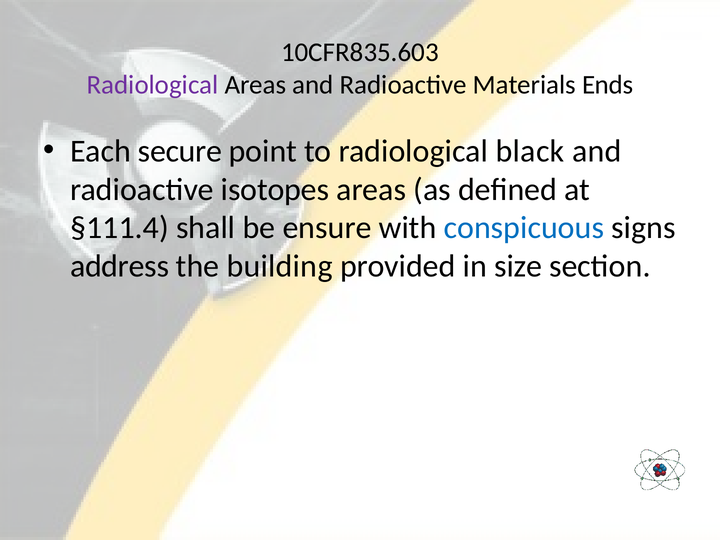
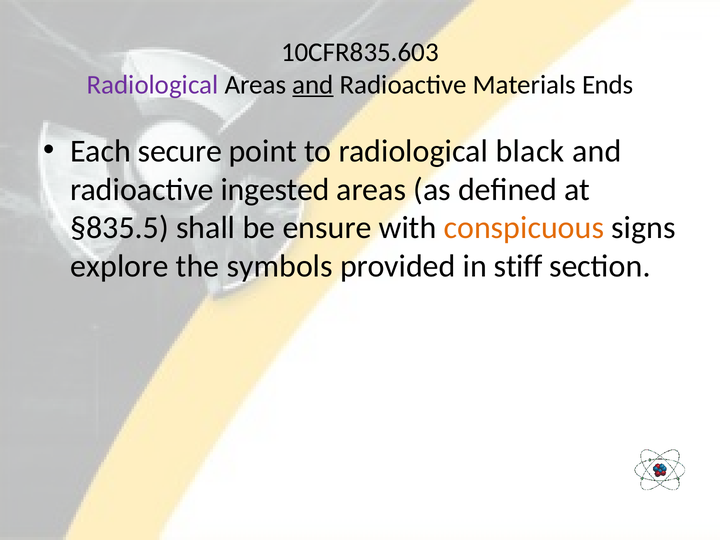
and at (313, 85) underline: none -> present
isotopes: isotopes -> ingested
§111.4: §111.4 -> §835.5
conspicuous colour: blue -> orange
address: address -> explore
building: building -> symbols
size: size -> stiff
